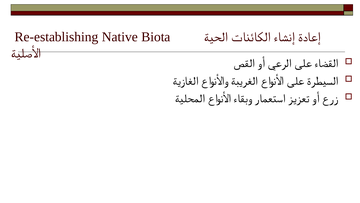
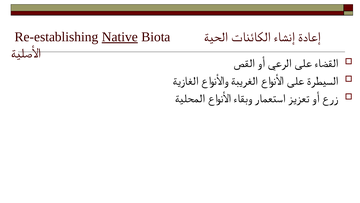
Native underline: none -> present
